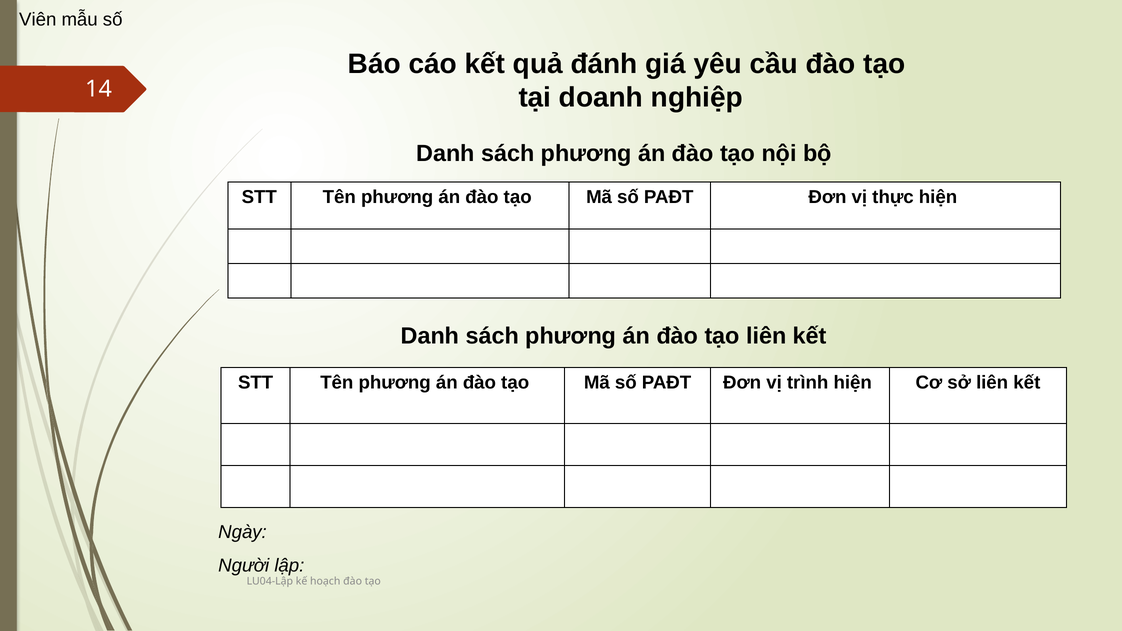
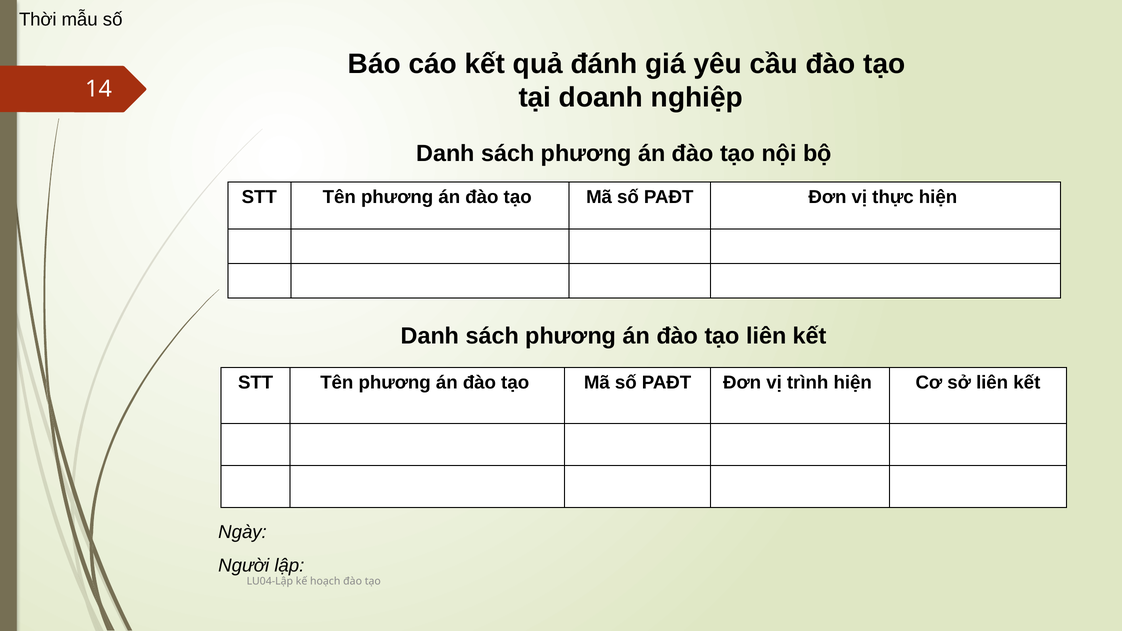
Viên: Viên -> Thời
